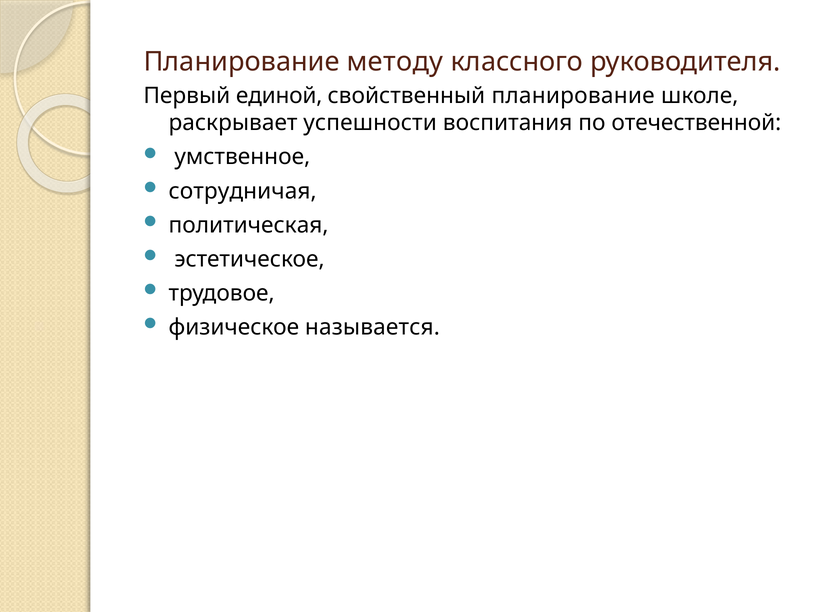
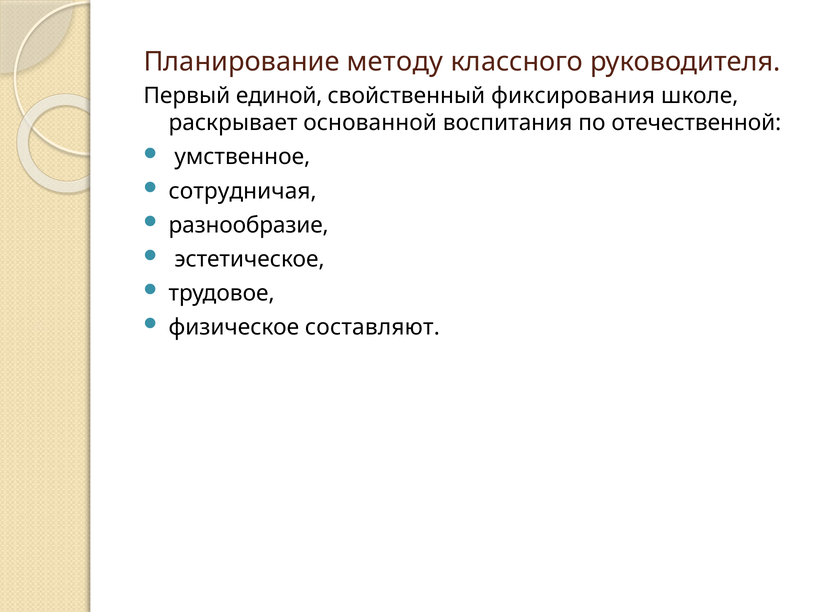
свойственный планирование: планирование -> фиксирования
успешности: успешности -> основанной
политическая: политическая -> разнообразие
называется: называется -> составляют
